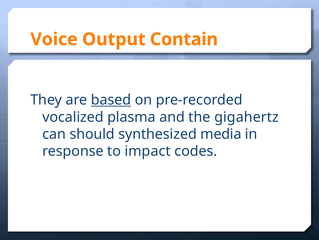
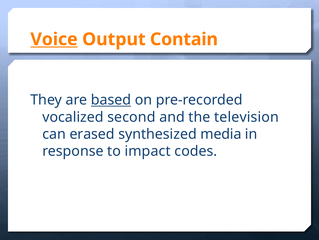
Voice underline: none -> present
plasma: plasma -> second
gigahertz: gigahertz -> television
should: should -> erased
